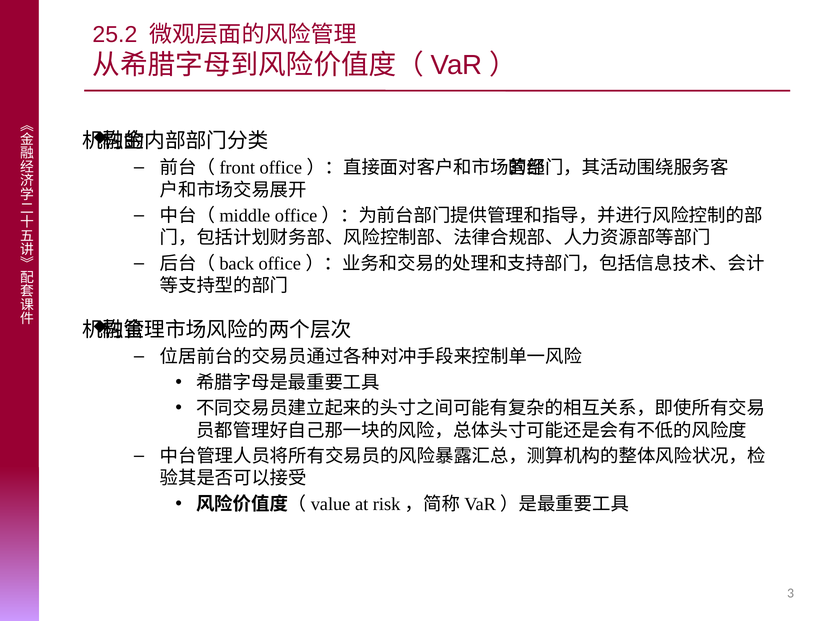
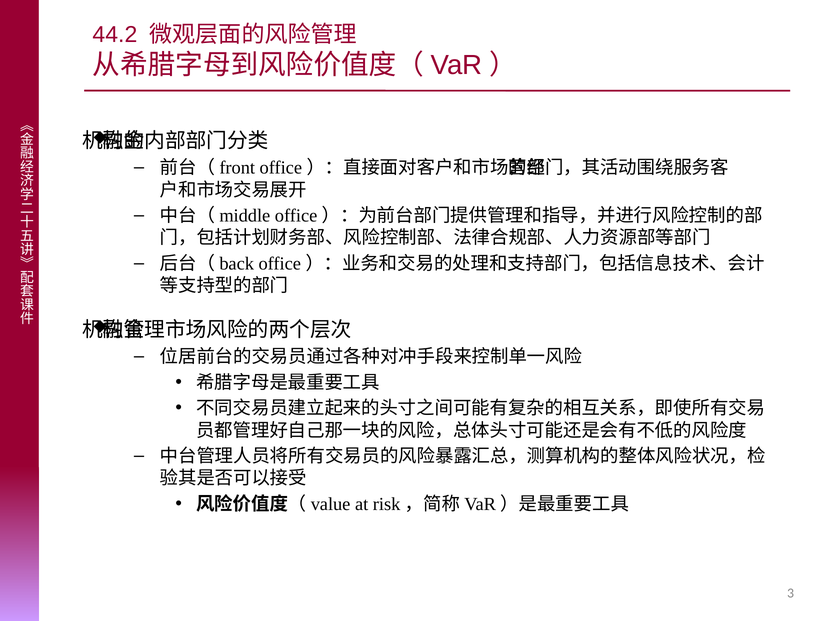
25.2: 25.2 -> 44.2
